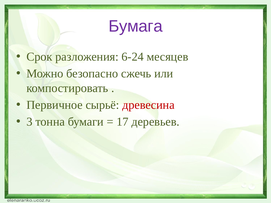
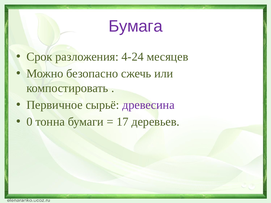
6-24: 6-24 -> 4-24
древесина colour: red -> purple
3: 3 -> 0
